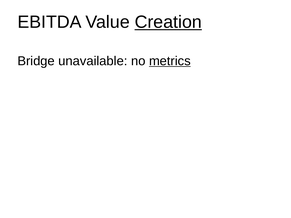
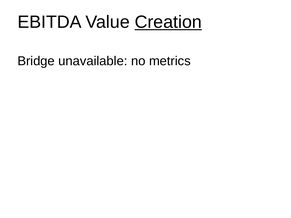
metrics underline: present -> none
